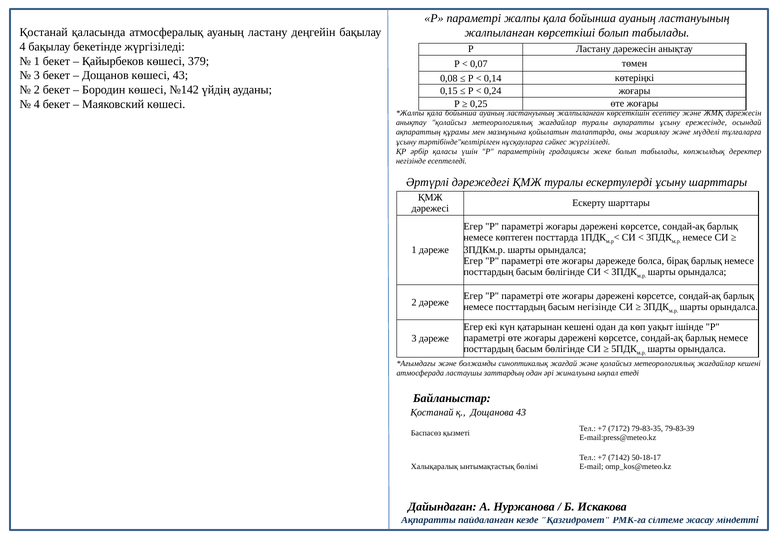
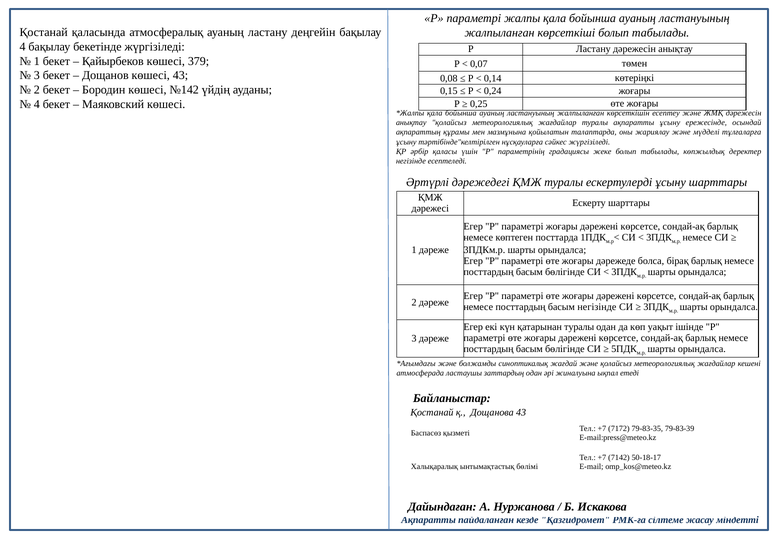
қатарынан кешені: кешені -> туралы
